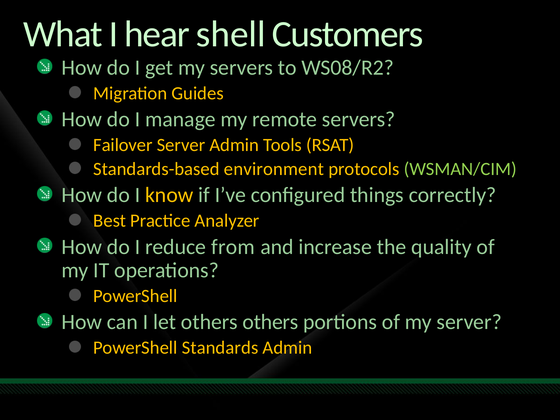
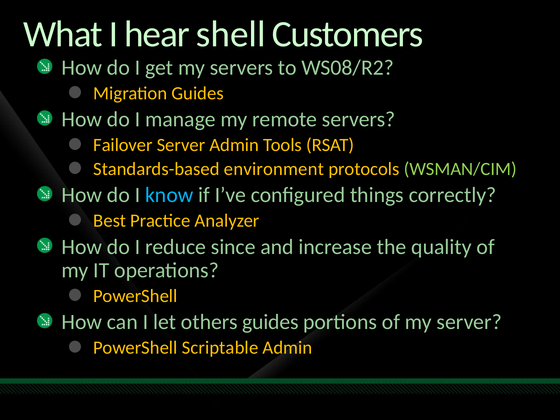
know colour: yellow -> light blue
from: from -> since
others others: others -> guides
Standards: Standards -> Scriptable
